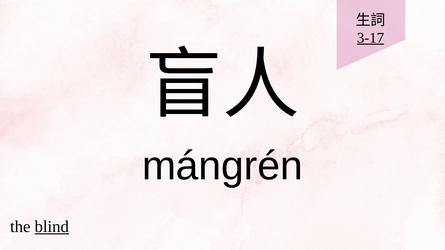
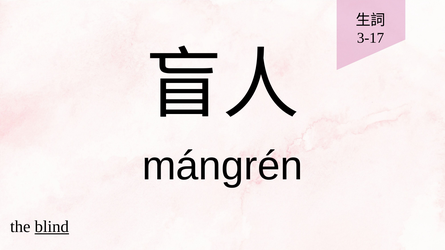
3-17 underline: present -> none
